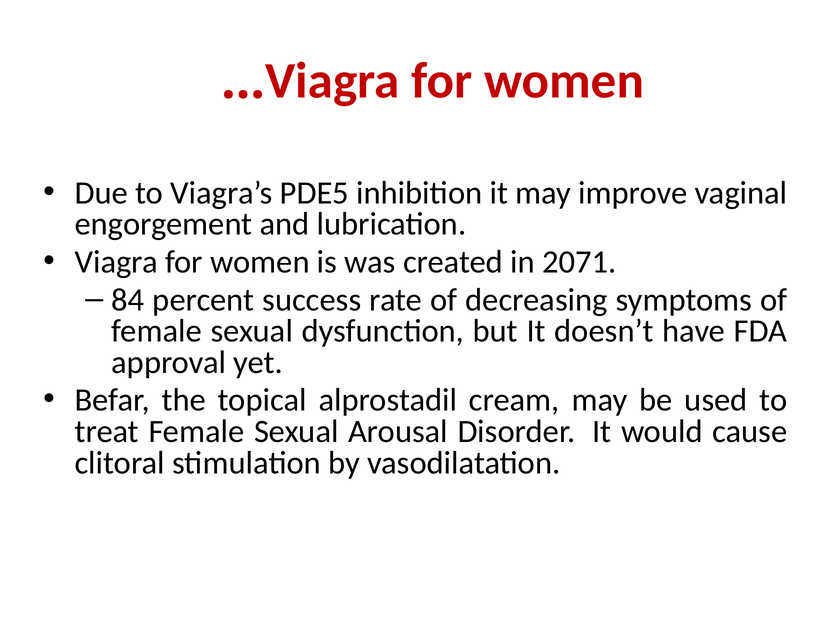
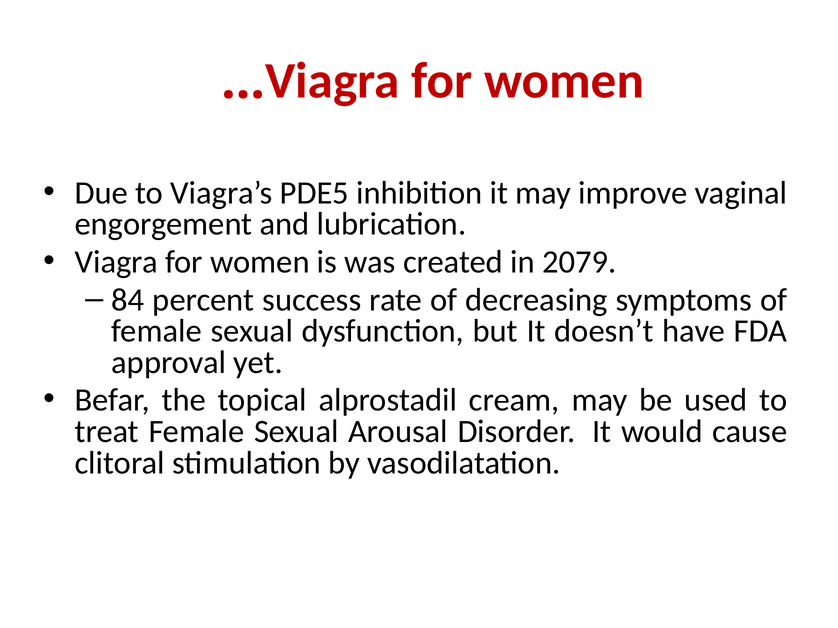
2071: 2071 -> 2079
